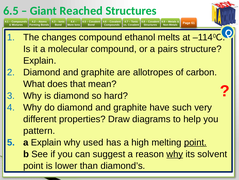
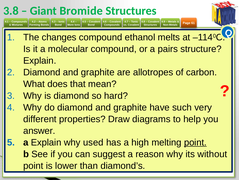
6.5: 6.5 -> 3.8
Reached: Reached -> Bromide
pattern: pattern -> answer
why at (175, 153) underline: present -> none
solvent: solvent -> without
